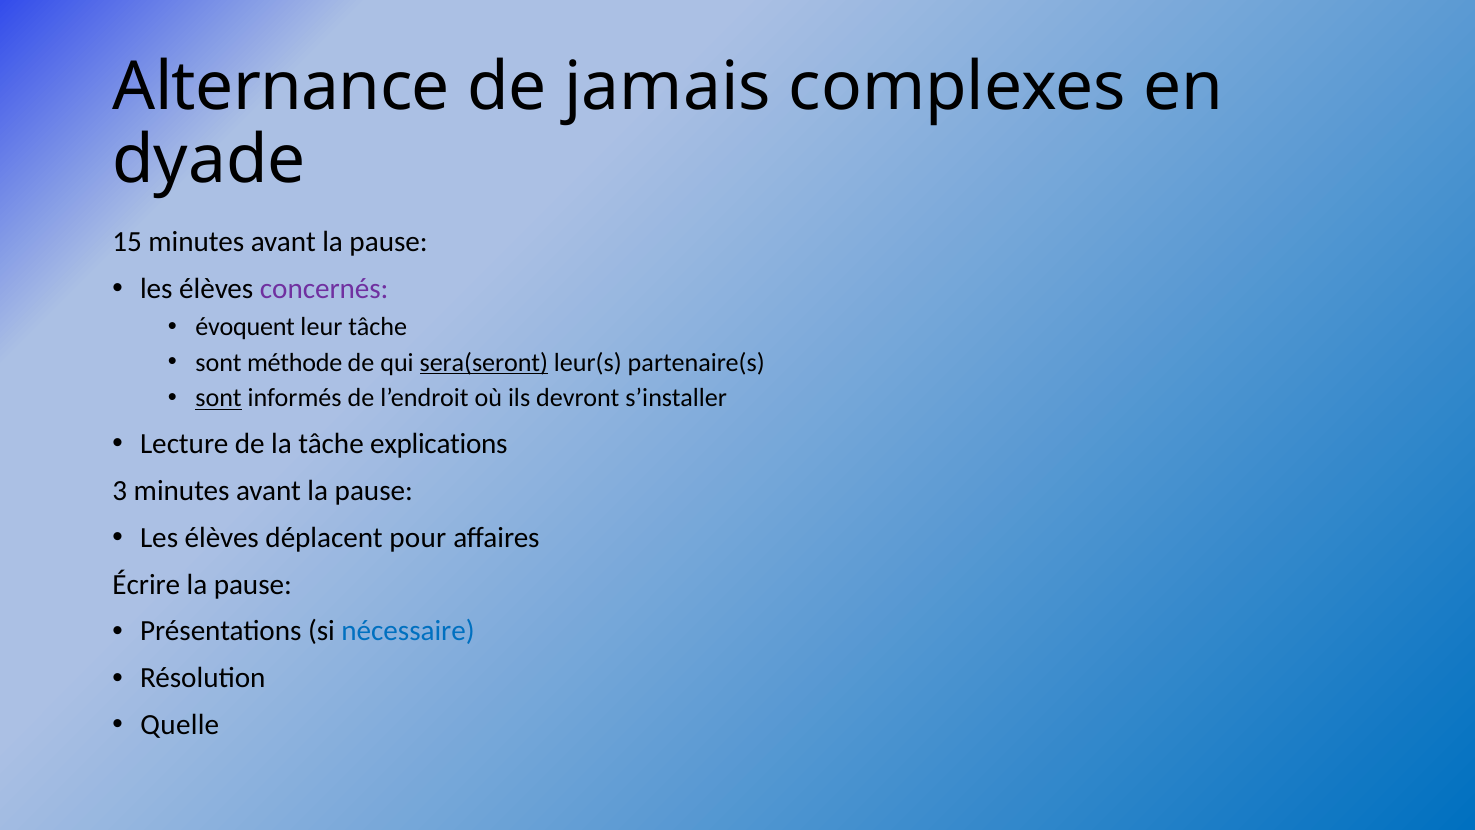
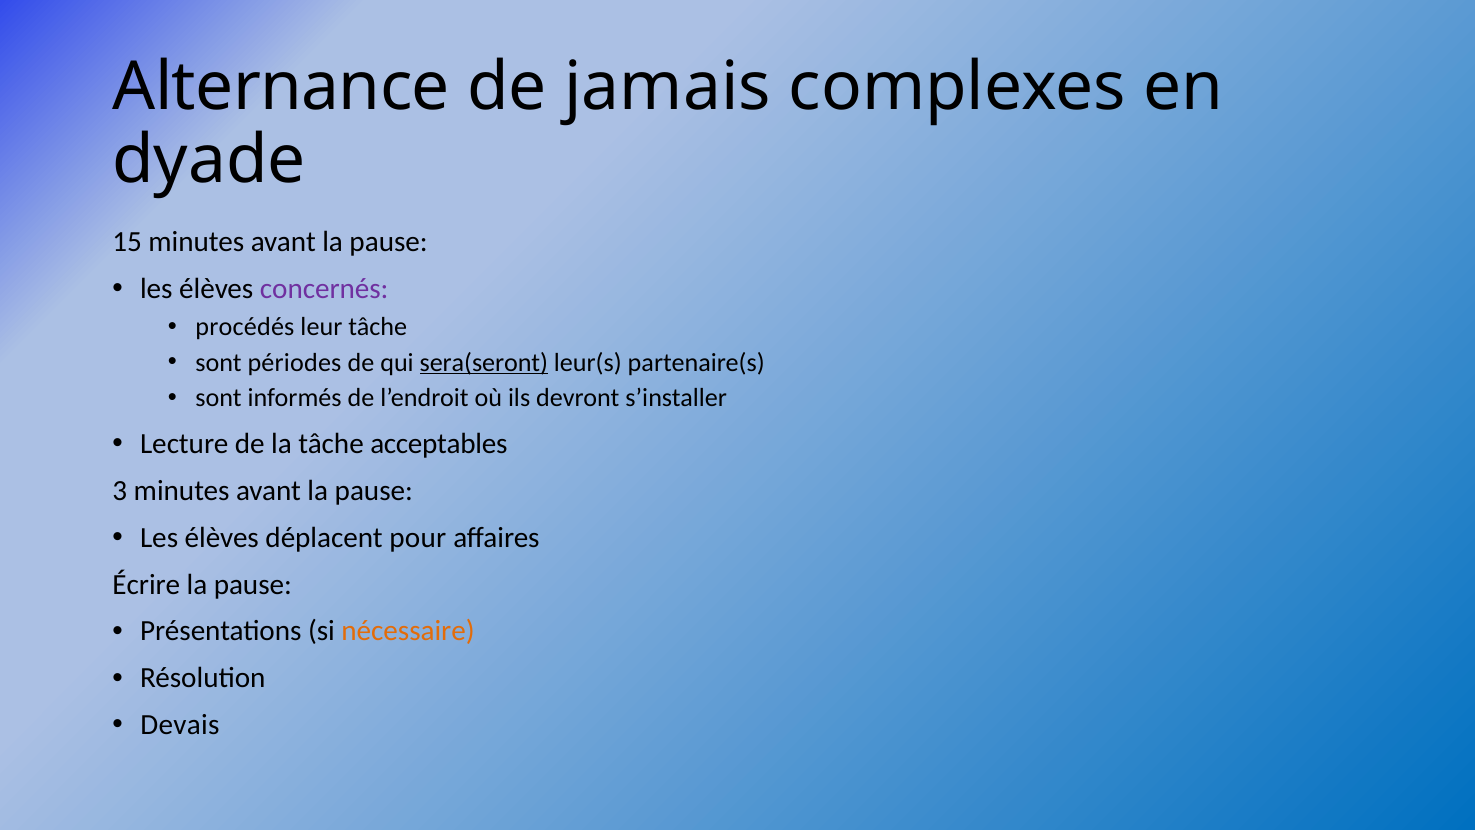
évoquent: évoquent -> procédés
méthode: méthode -> périodes
sont at (219, 398) underline: present -> none
explications: explications -> acceptables
nécessaire colour: blue -> orange
Quelle: Quelle -> Devais
